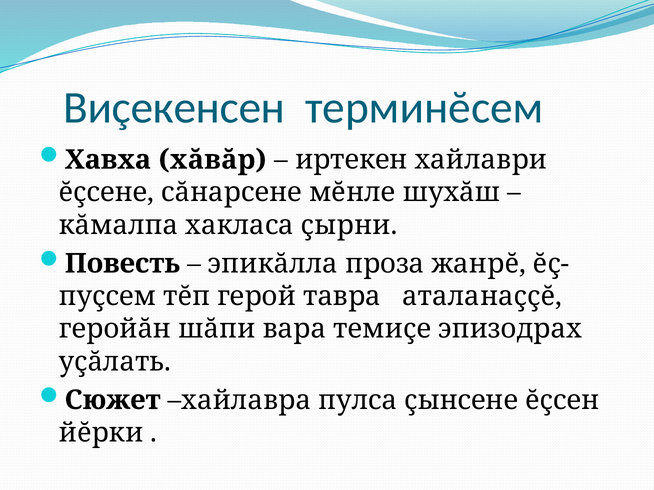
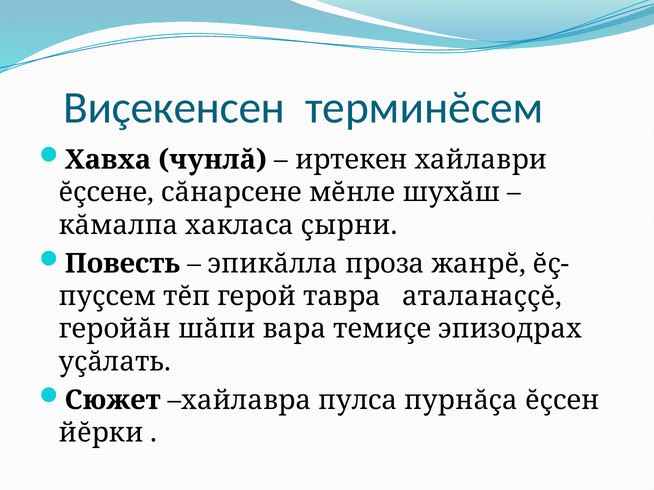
хăвăр: хăвăр -> чунлă
çынсене: çынсене -> пурнăçа
